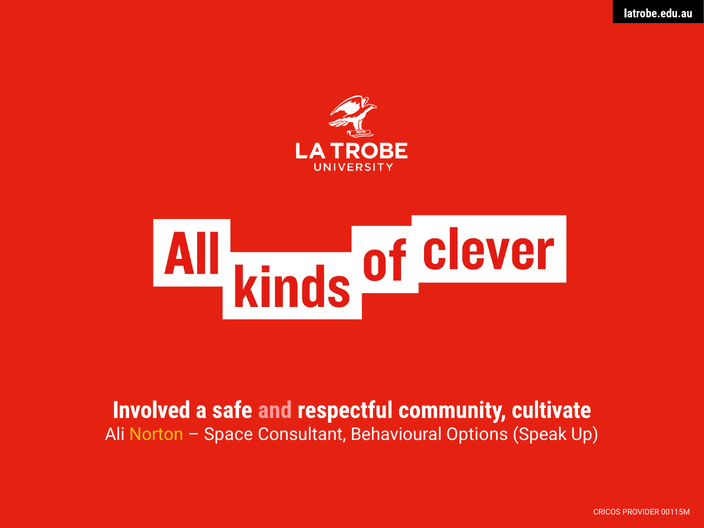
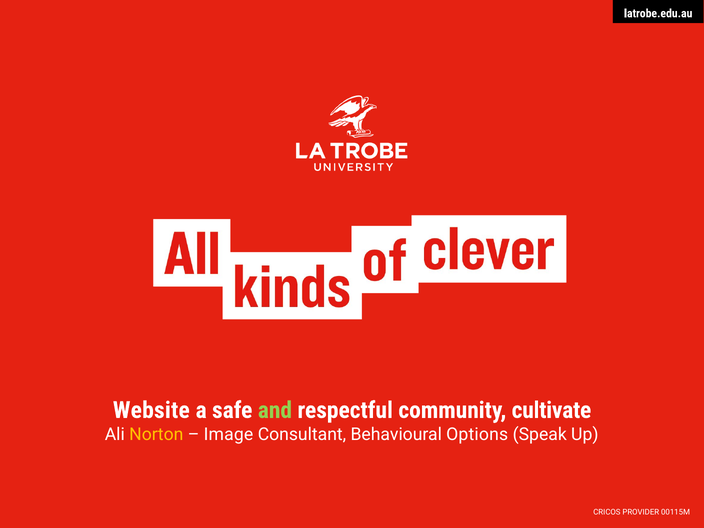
Involved: Involved -> Website
and colour: pink -> light green
Space: Space -> Image
